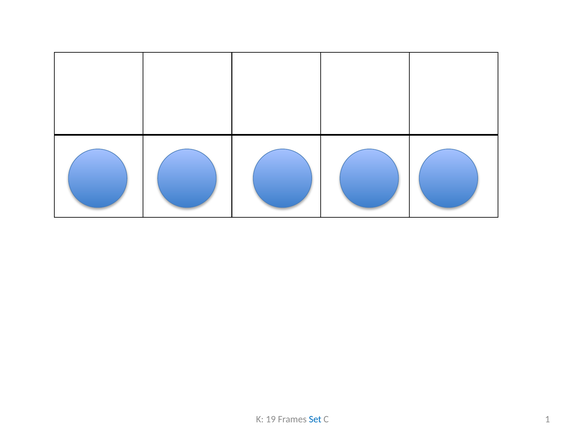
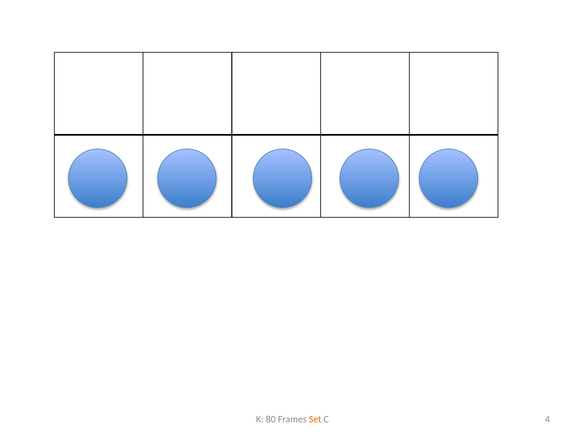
19: 19 -> 80
Set colour: blue -> orange
1: 1 -> 4
